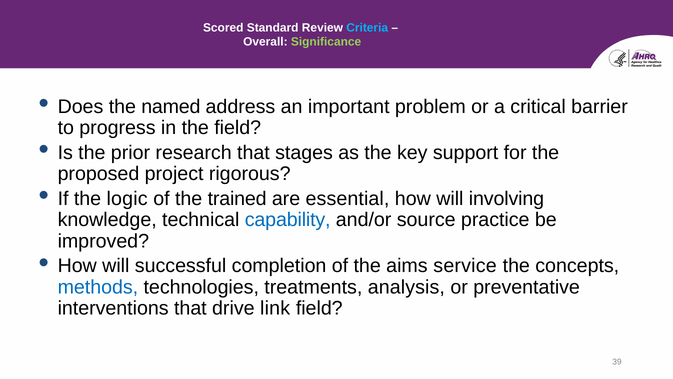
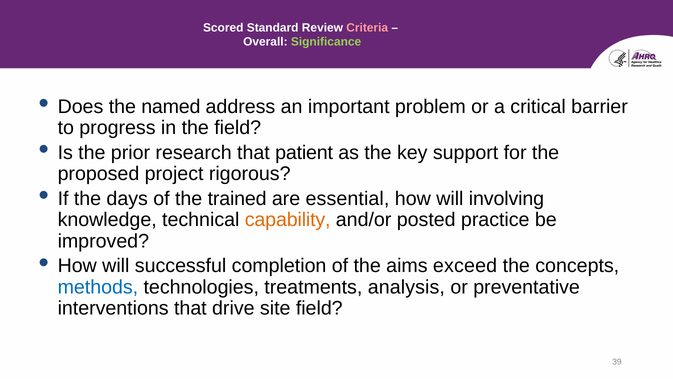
Criteria colour: light blue -> pink
stages: stages -> patient
logic: logic -> days
capability colour: blue -> orange
source: source -> posted
service: service -> exceed
link: link -> site
